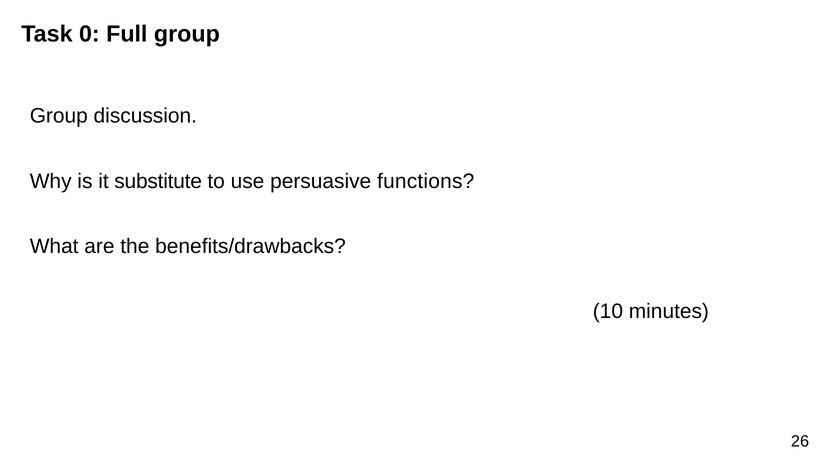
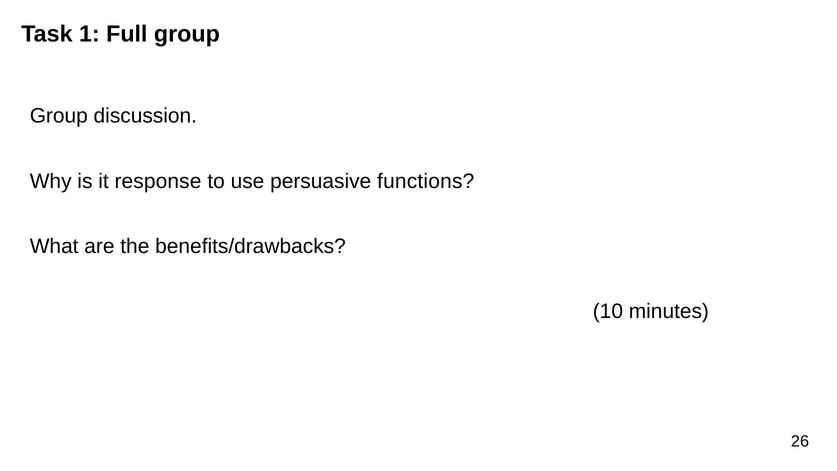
0: 0 -> 1
substitute: substitute -> response
